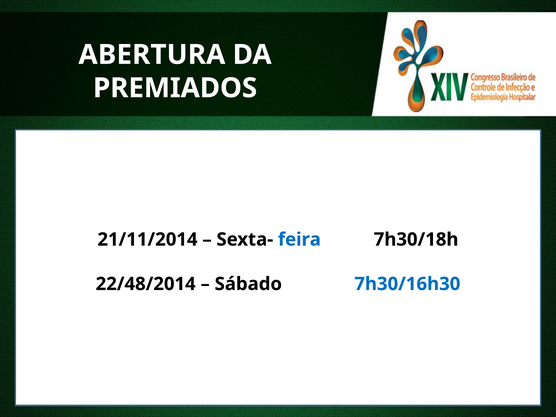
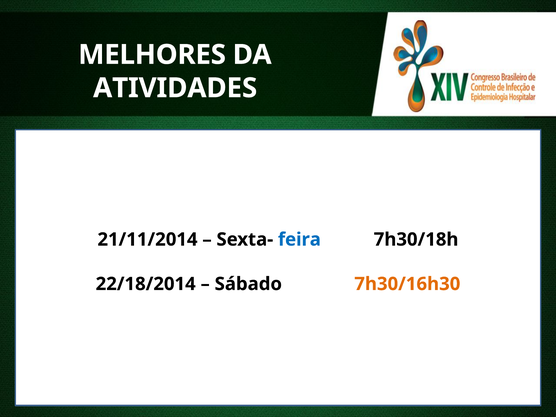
ABERTURA: ABERTURA -> MELHORES
PREMIADOS: PREMIADOS -> ATIVIDADES
22/48/2014: 22/48/2014 -> 22/18/2014
7h30/16h30 colour: blue -> orange
